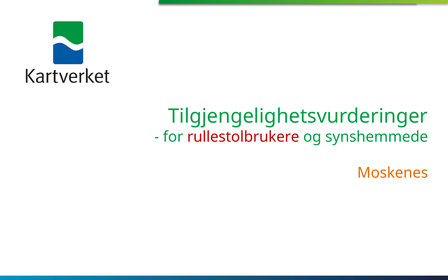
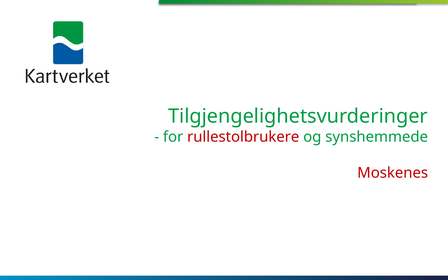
Moskenes colour: orange -> red
